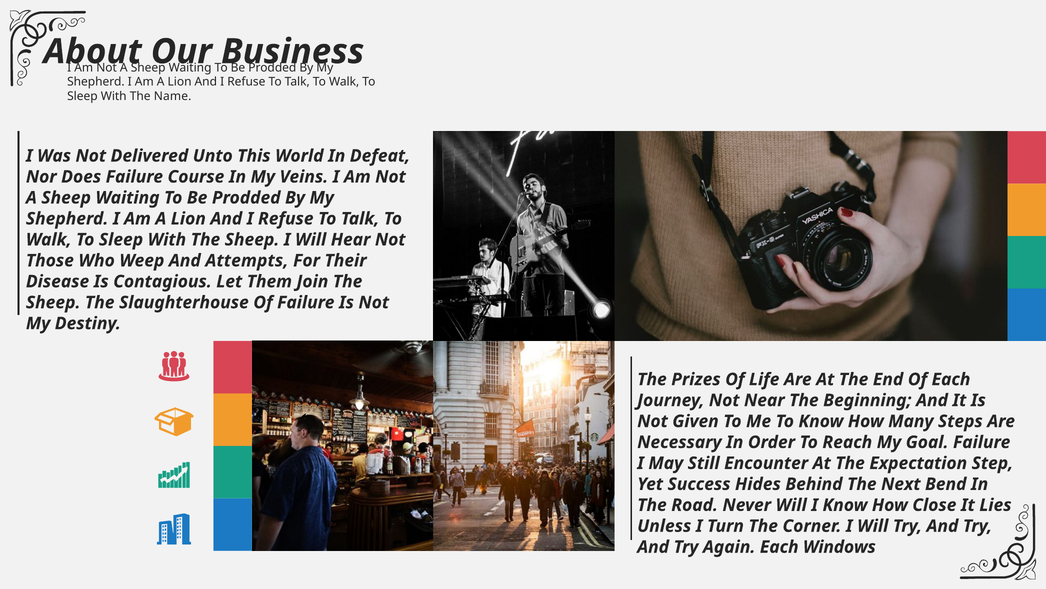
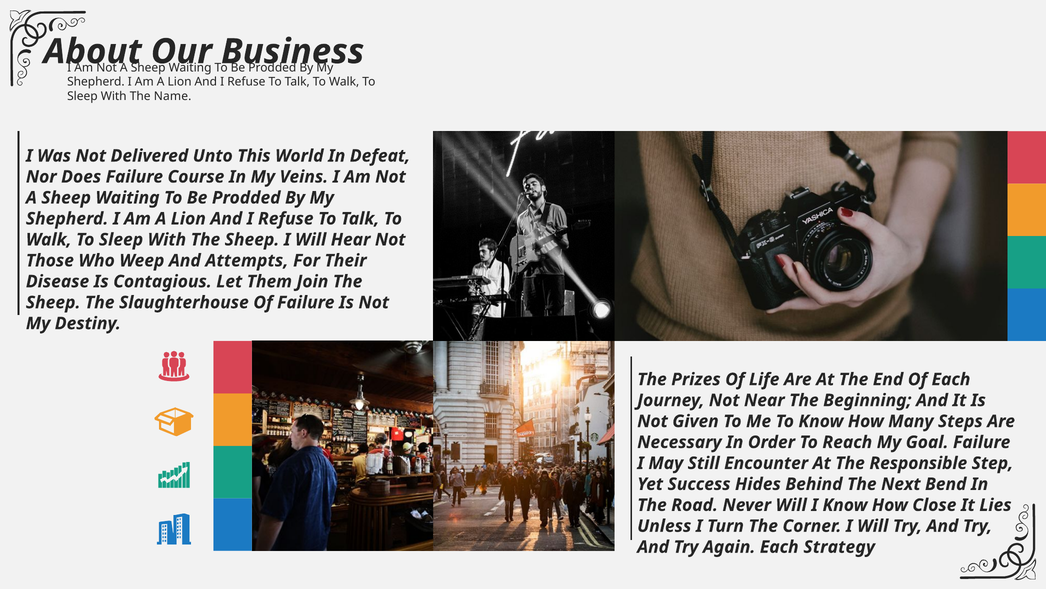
Expectation: Expectation -> Responsible
Windows: Windows -> Strategy
